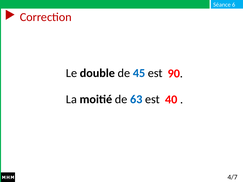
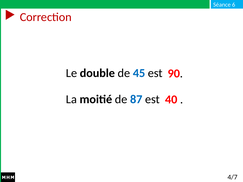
63: 63 -> 87
